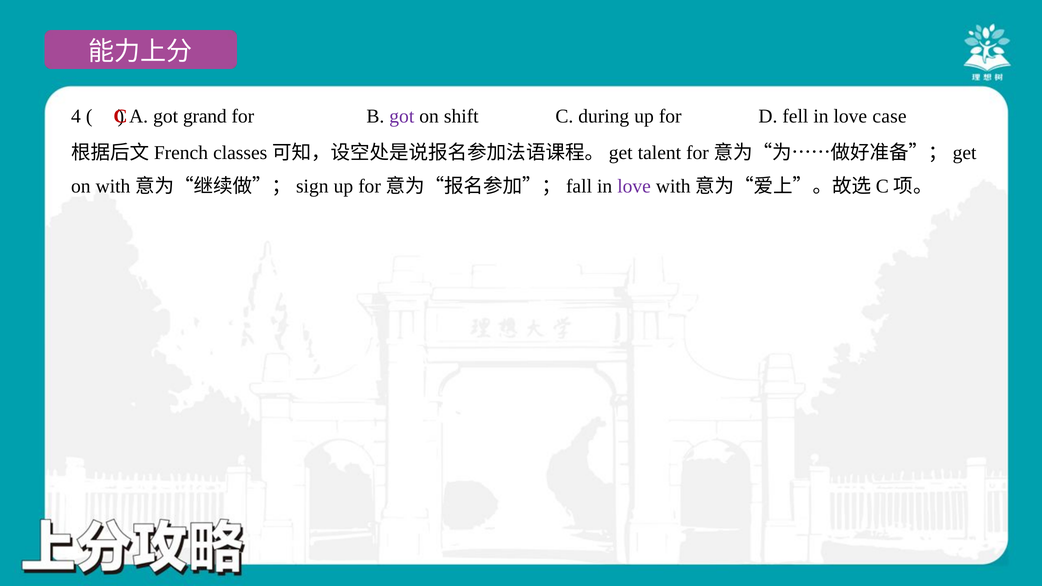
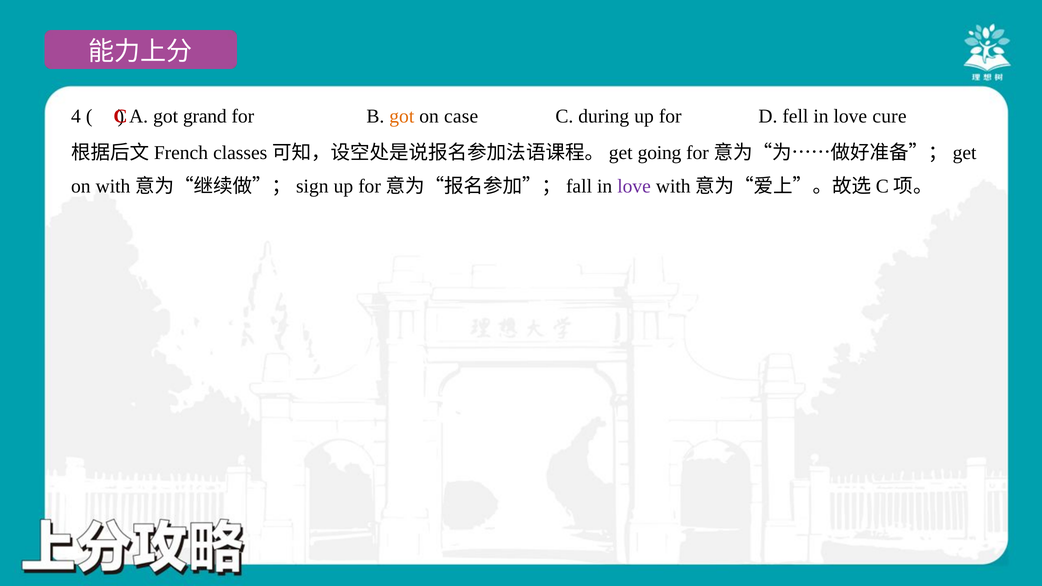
got at (402, 117) colour: purple -> orange
shift: shift -> case
case: case -> cure
talent: talent -> going
